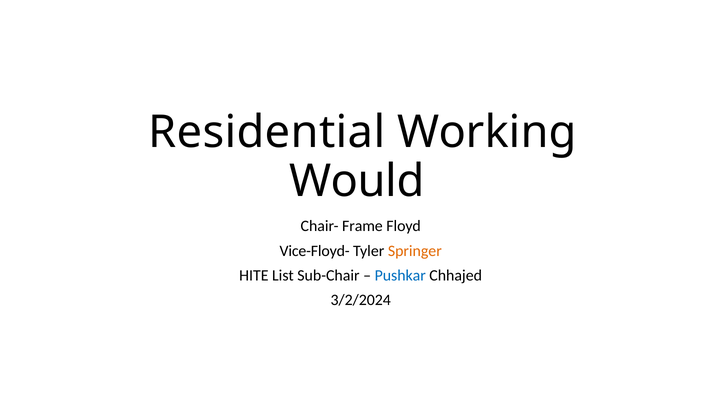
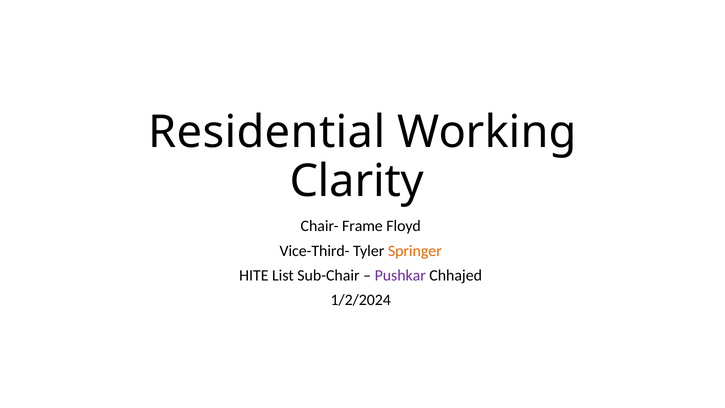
Would: Would -> Clarity
Vice-Floyd-: Vice-Floyd- -> Vice-Third-
Pushkar colour: blue -> purple
3/2/2024: 3/2/2024 -> 1/2/2024
